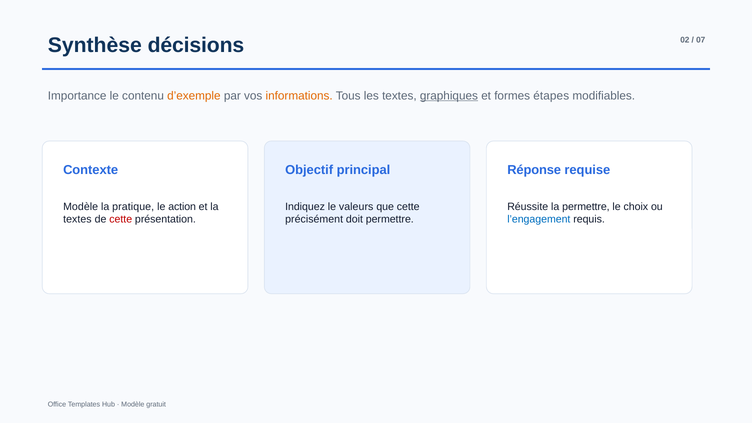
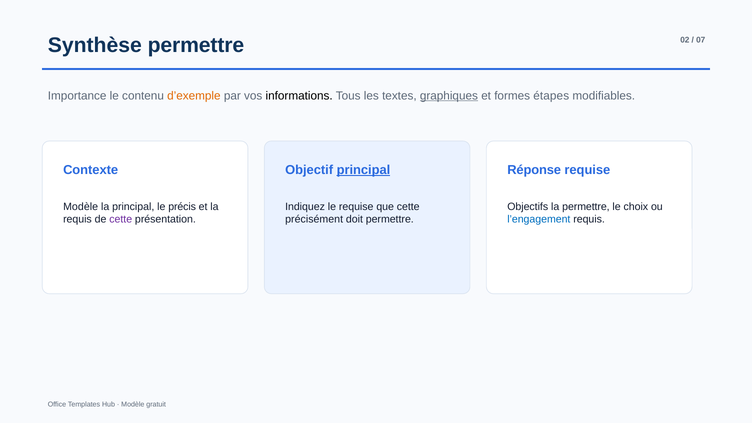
Synthèse décisions: décisions -> permettre
informations colour: orange -> black
principal at (363, 170) underline: none -> present
la pratique: pratique -> principal
action: action -> précis
le valeurs: valeurs -> requise
Réussite: Réussite -> Objectifs
textes at (77, 219): textes -> requis
cette at (121, 219) colour: red -> purple
